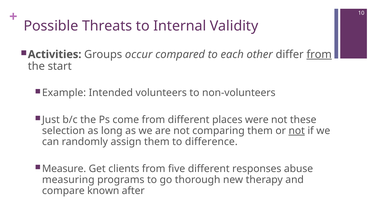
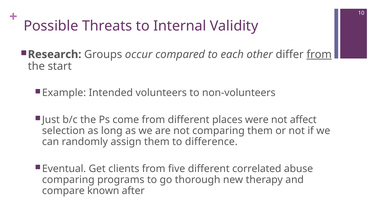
Activities: Activities -> Research
these: these -> affect
not at (297, 131) underline: present -> none
Measure: Measure -> Eventual
responses: responses -> correlated
measuring at (68, 180): measuring -> comparing
